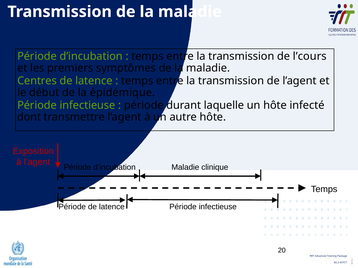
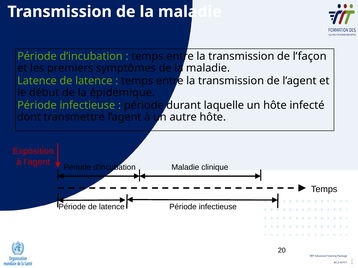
l’cours: l’cours -> l’façon
Centres at (37, 81): Centres -> Latence
